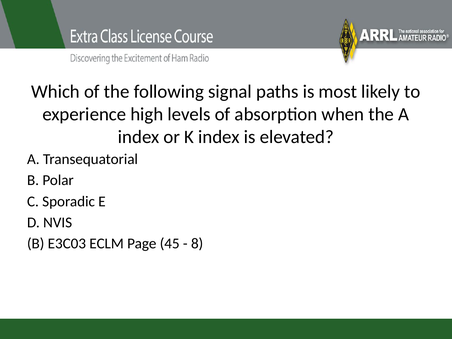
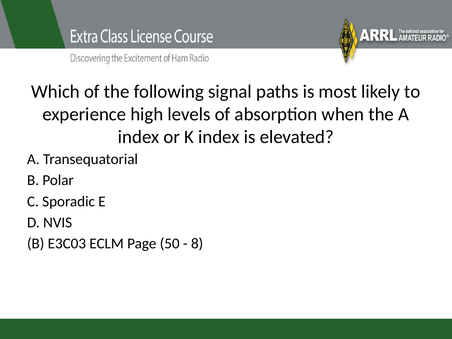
45: 45 -> 50
